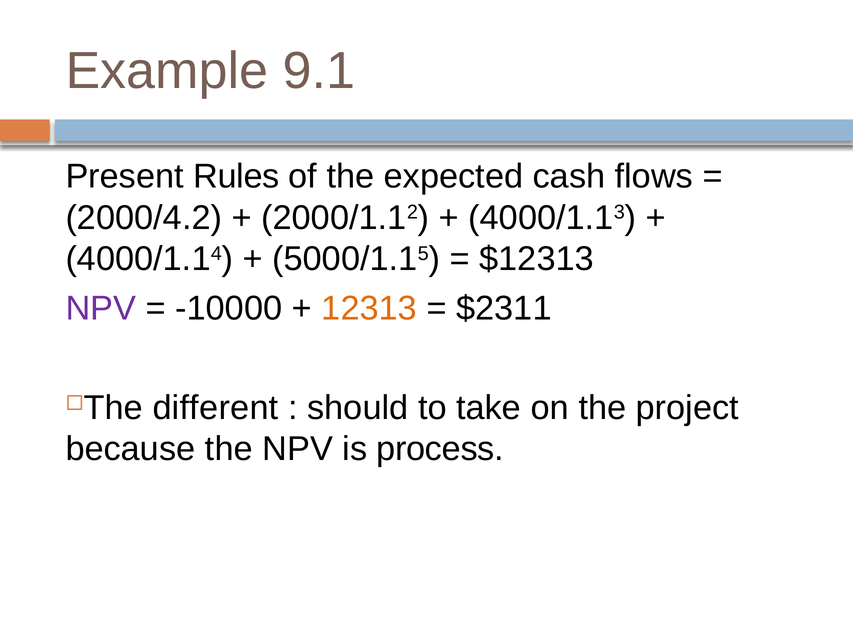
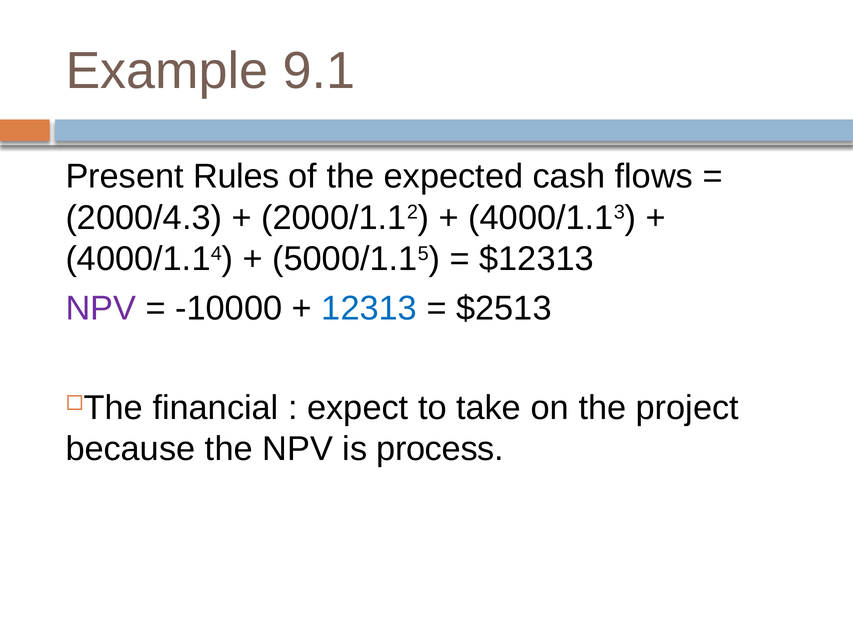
2000/4.2: 2000/4.2 -> 2000/4.3
12313 colour: orange -> blue
$2311: $2311 -> $2513
different: different -> financial
should: should -> expect
